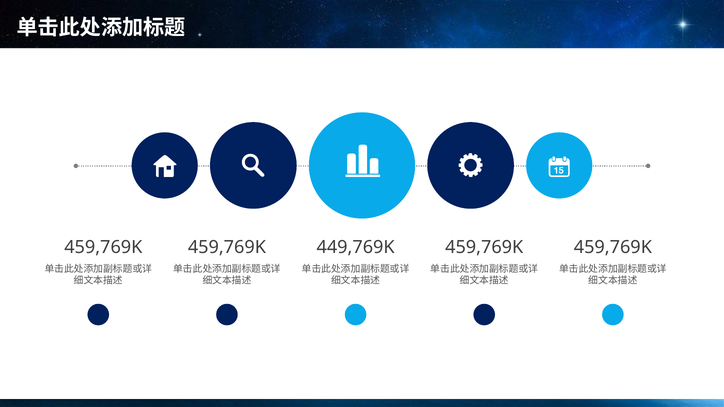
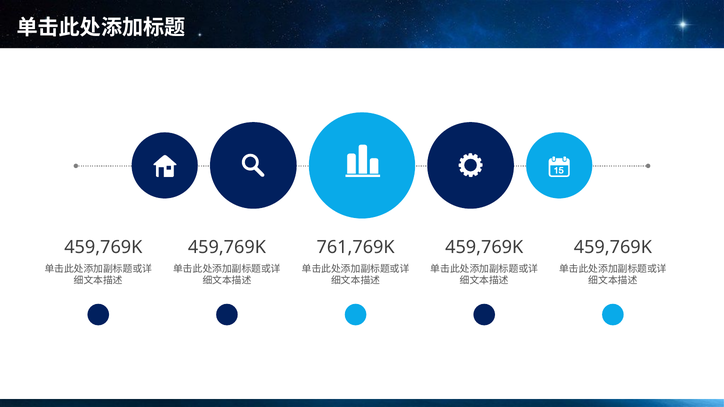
449,769K: 449,769K -> 761,769K
